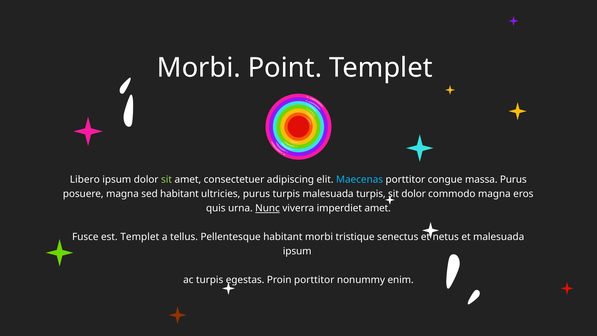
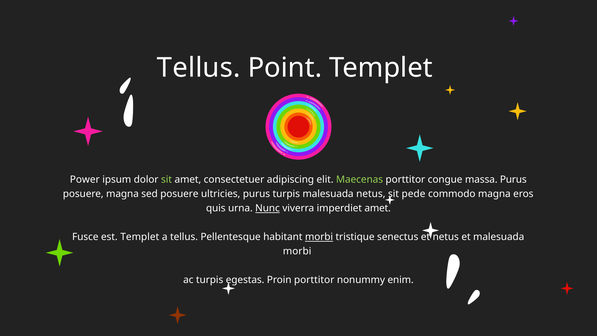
Morbi at (199, 68): Morbi -> Tellus
Libero: Libero -> Power
Maecenas colour: light blue -> light green
sed habitant: habitant -> posuere
malesuada turpis: turpis -> netus
dolor at (414, 194): dolor -> pede
morbi at (319, 237) underline: none -> present
ipsum at (297, 251): ipsum -> morbi
